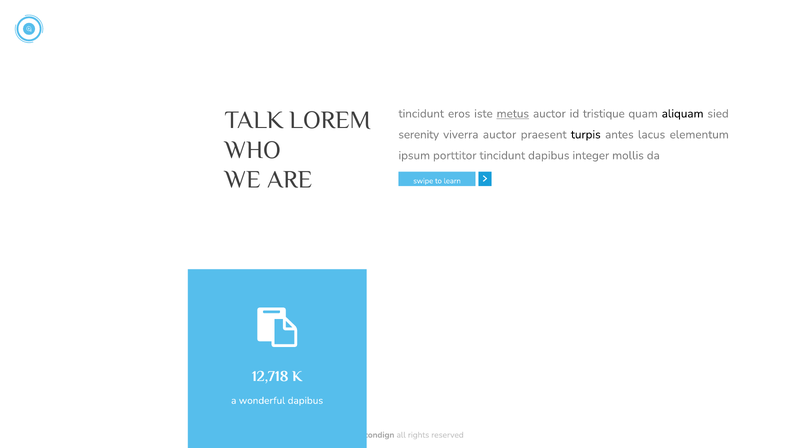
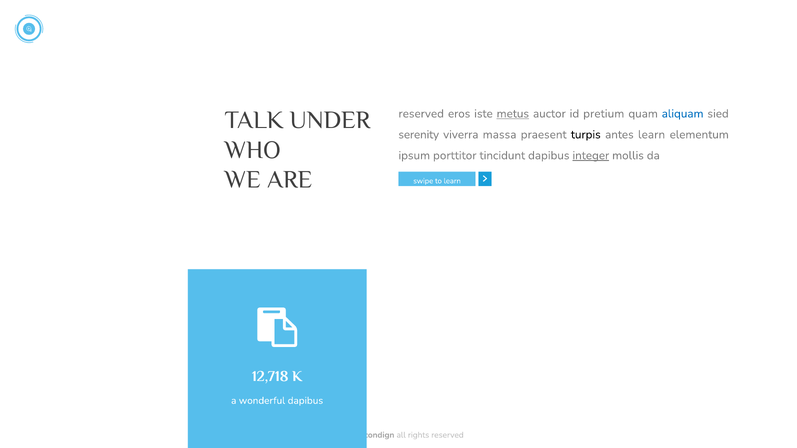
tincidunt at (421, 114): tincidunt -> reserved
tristique: tristique -> pretium
aliquam colour: black -> blue
LOREM: LOREM -> UNDER
viverra auctor: auctor -> massa
antes lacus: lacus -> learn
integer underline: none -> present
